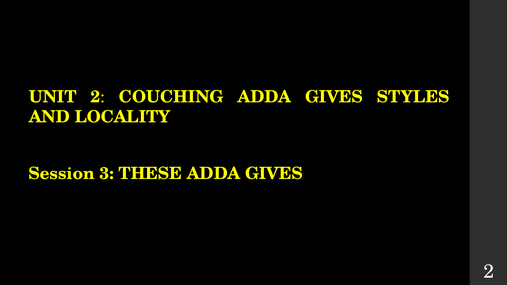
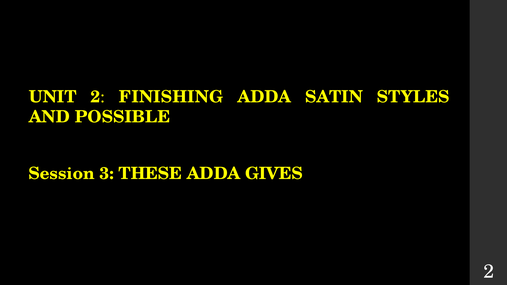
COUCHING: COUCHING -> FINISHING
GIVES at (334, 97): GIVES -> SATIN
LOCALITY: LOCALITY -> POSSIBLE
